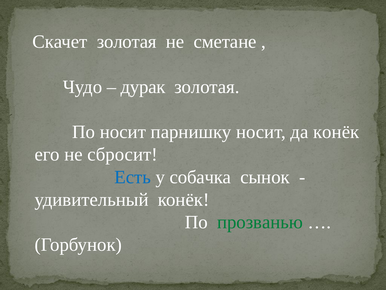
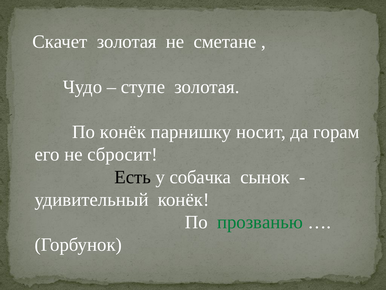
дурак: дурак -> ступе
По носит: носит -> конёк
да конёк: конёк -> горам
Есть colour: blue -> black
